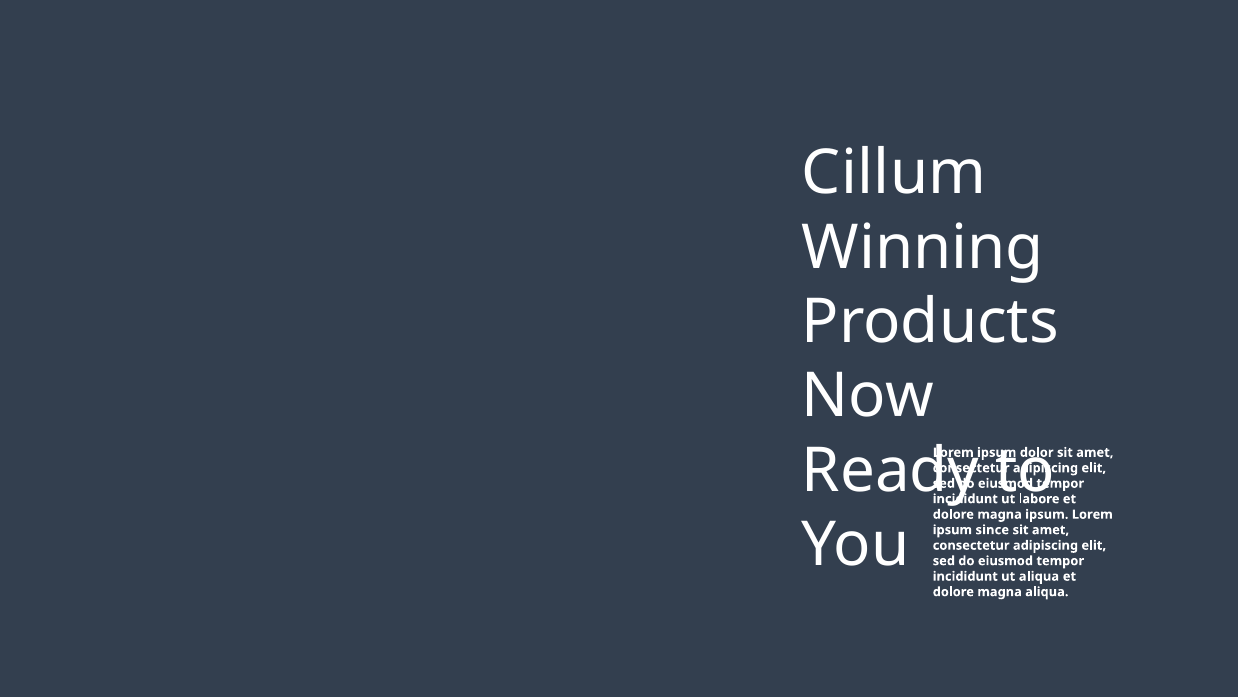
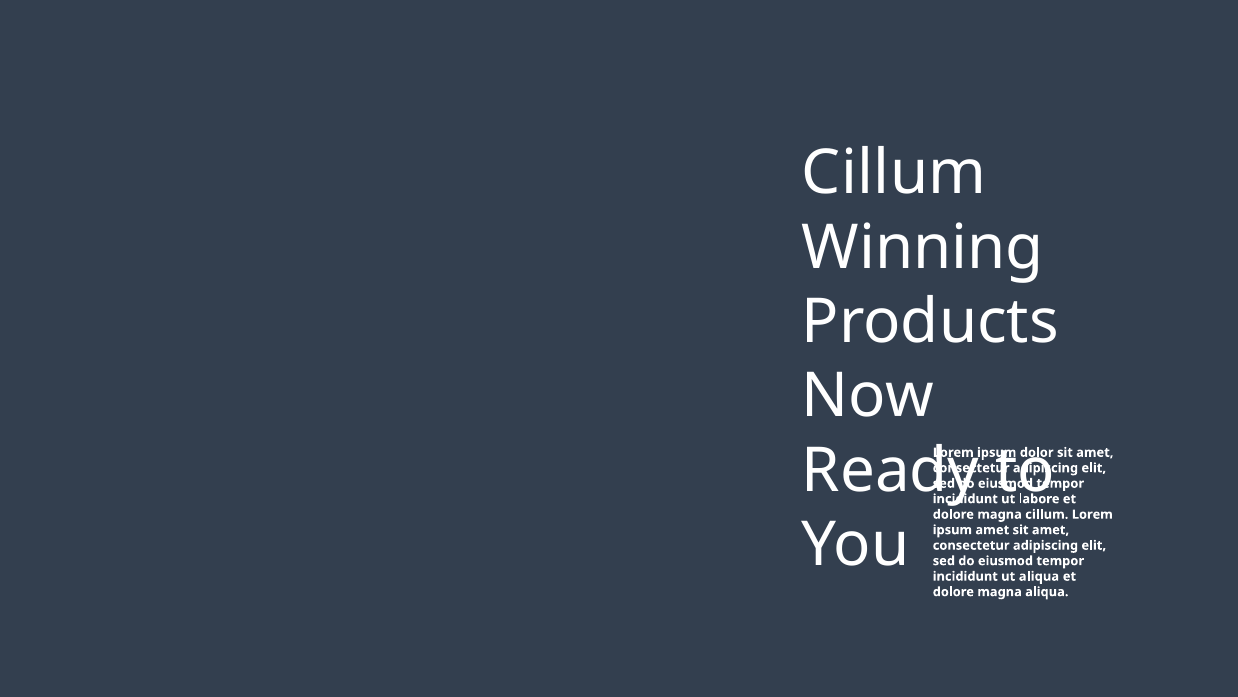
magna ipsum: ipsum -> cillum
ipsum since: since -> amet
